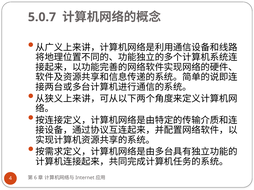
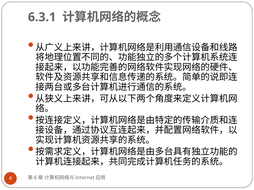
5.0.7: 5.0.7 -> 6.3.1
